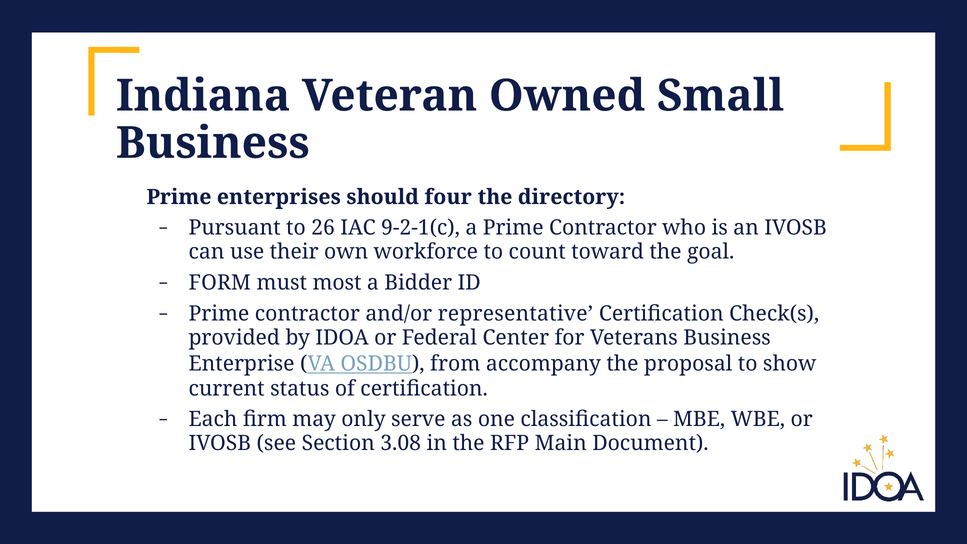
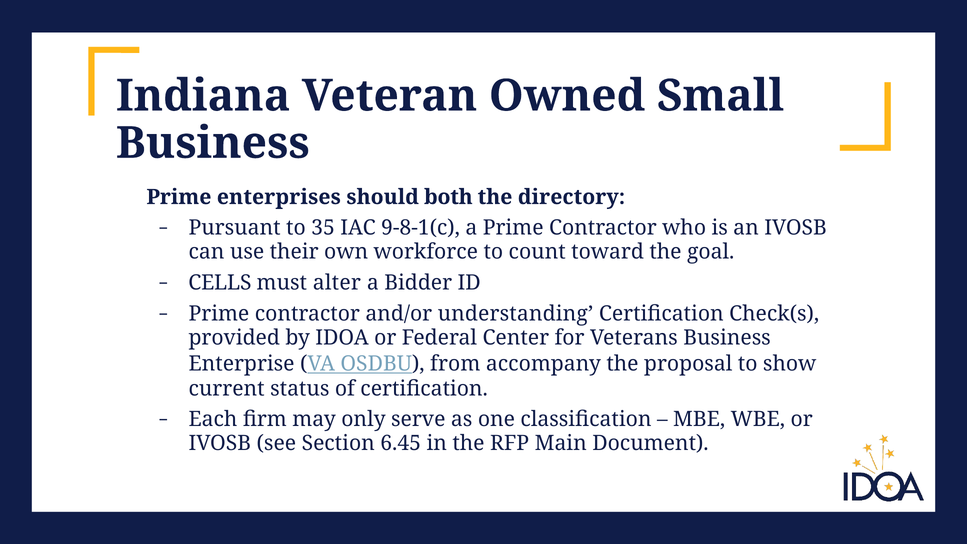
four: four -> both
26: 26 -> 35
9-2-1(c: 9-2-1(c -> 9-8-1(c
FORM: FORM -> CELLS
most: most -> alter
representative: representative -> understanding
3.08: 3.08 -> 6.45
